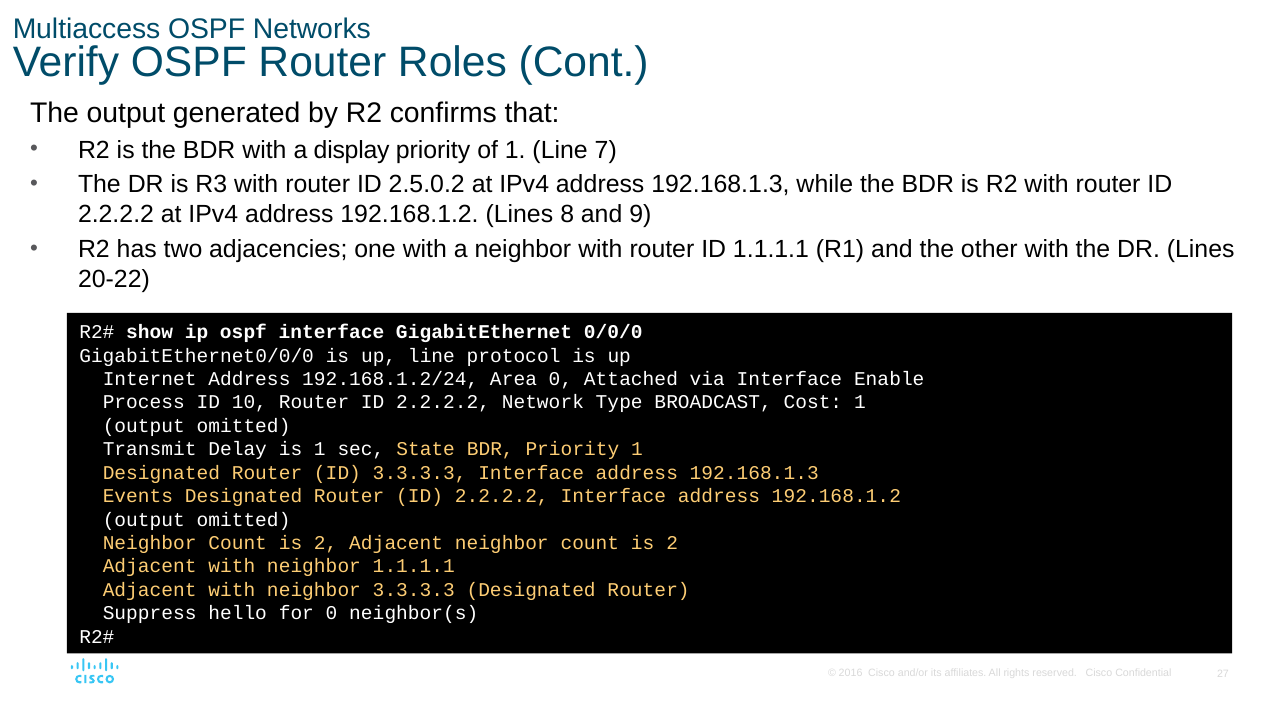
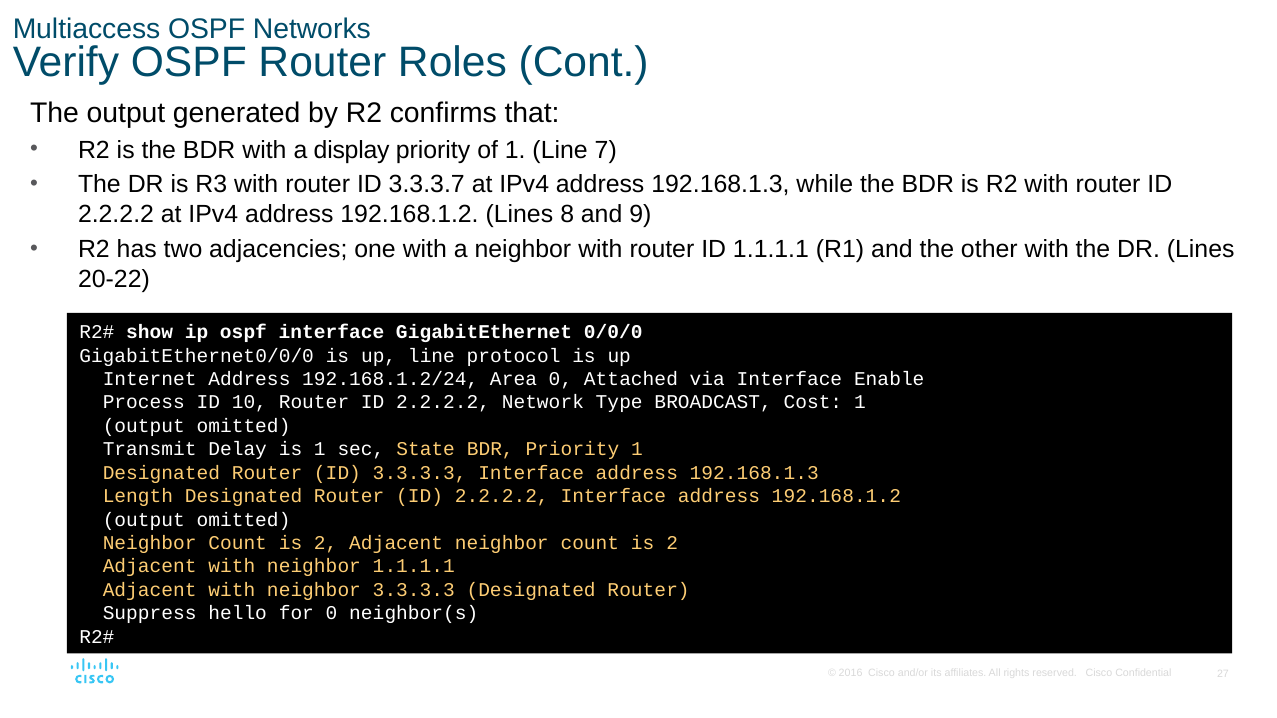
2.5.0.2: 2.5.0.2 -> 3.3.3.7
Events: Events -> Length
